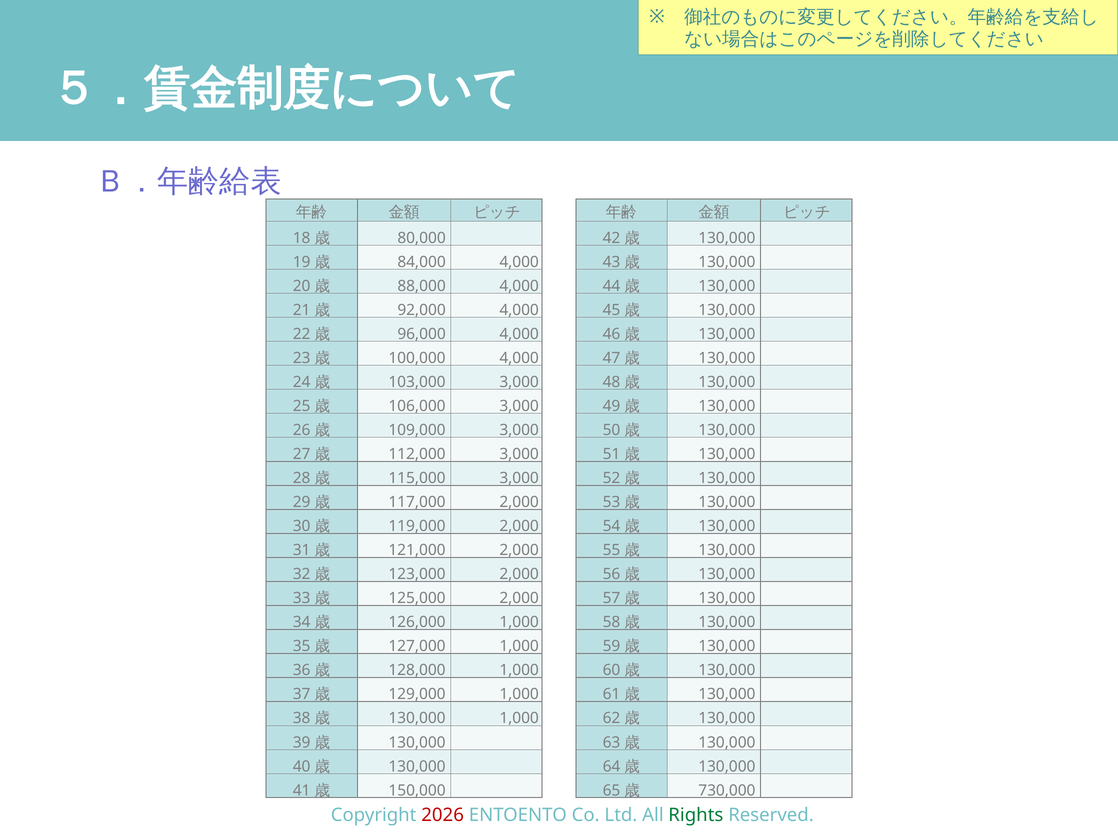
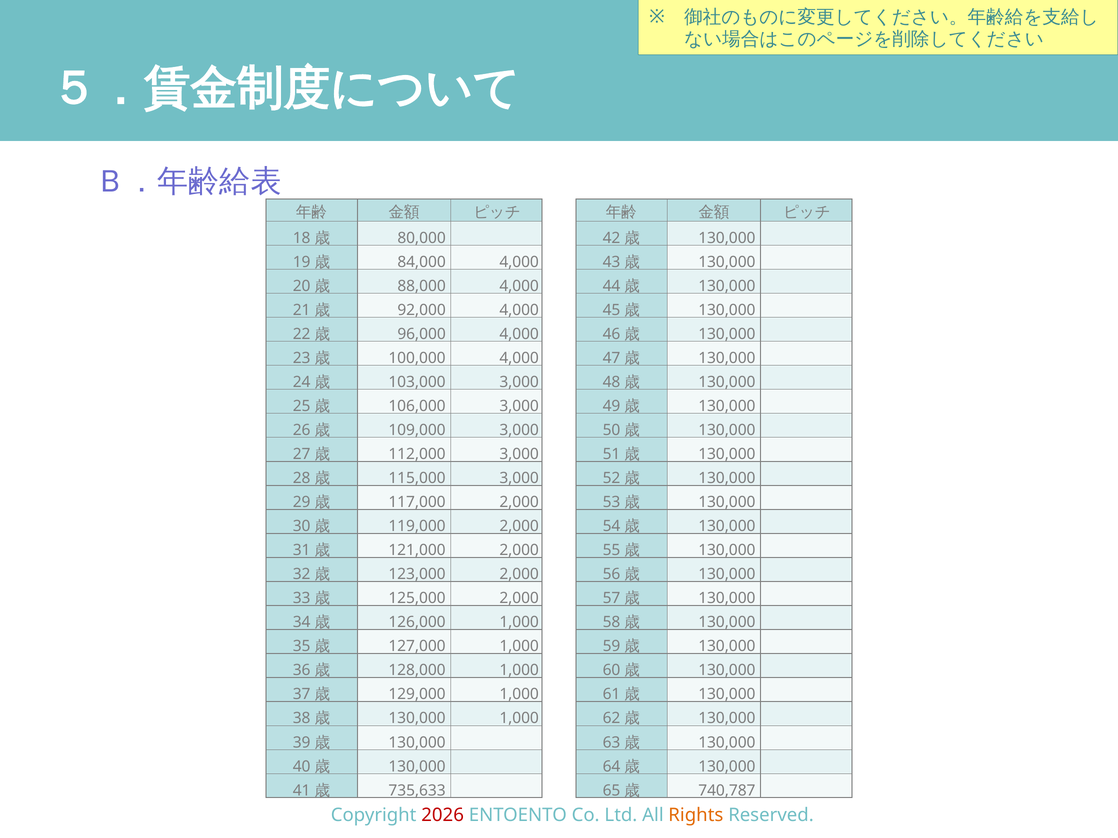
150,000: 150,000 -> 735,633
730,000: 730,000 -> 740,787
Rights colour: green -> orange
